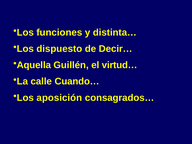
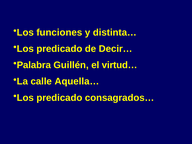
dispuesto at (59, 49): dispuesto -> predicado
Aquella: Aquella -> Palabra
Cuando…: Cuando… -> Aquella…
aposición at (59, 98): aposición -> predicado
